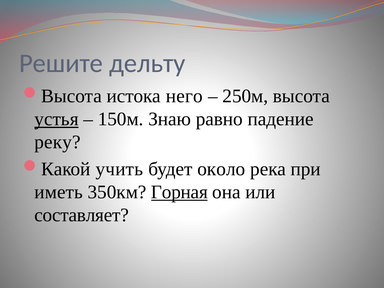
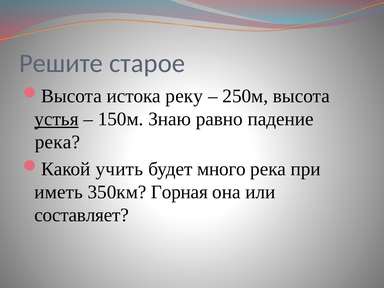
дельту: дельту -> старое
него: него -> реку
реку at (58, 142): реку -> река
около: около -> много
Горная underline: present -> none
